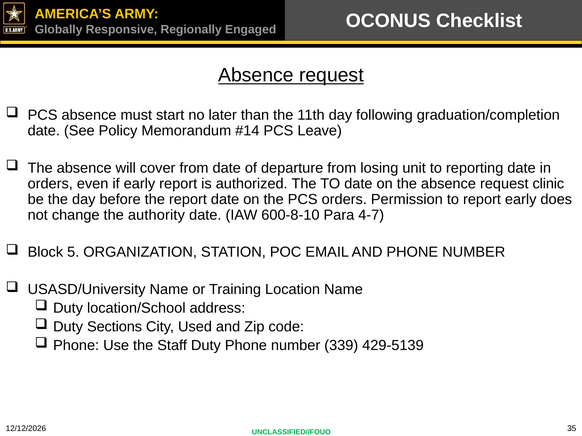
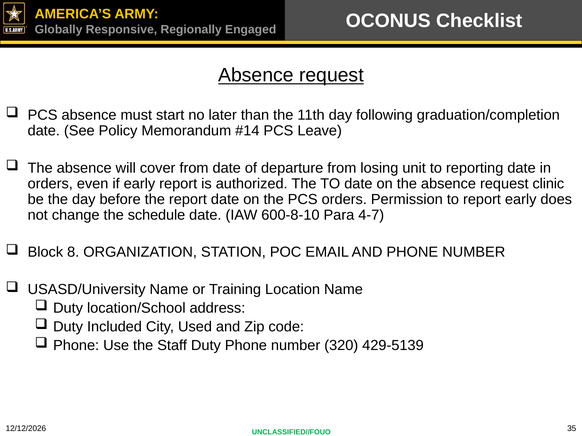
authority: authority -> schedule
5: 5 -> 8
Sections: Sections -> Included
339: 339 -> 320
